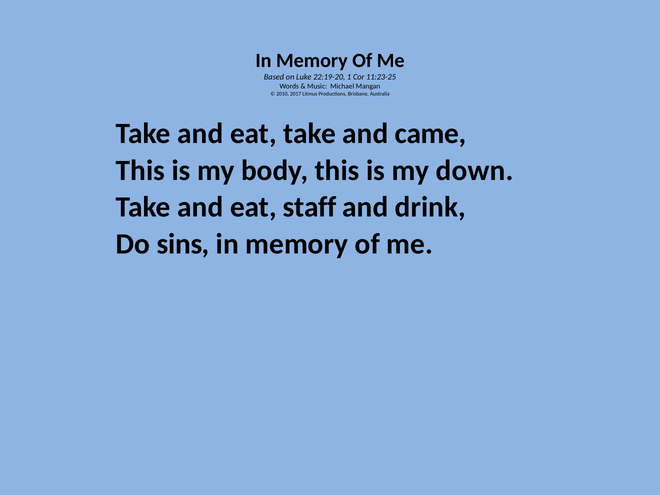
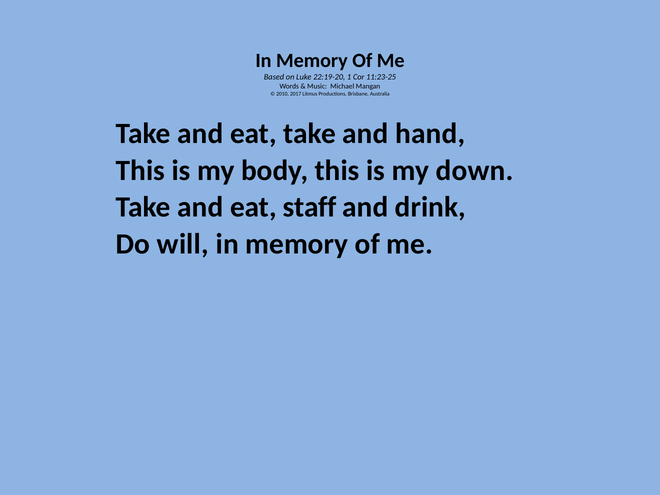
came: came -> hand
sins: sins -> will
